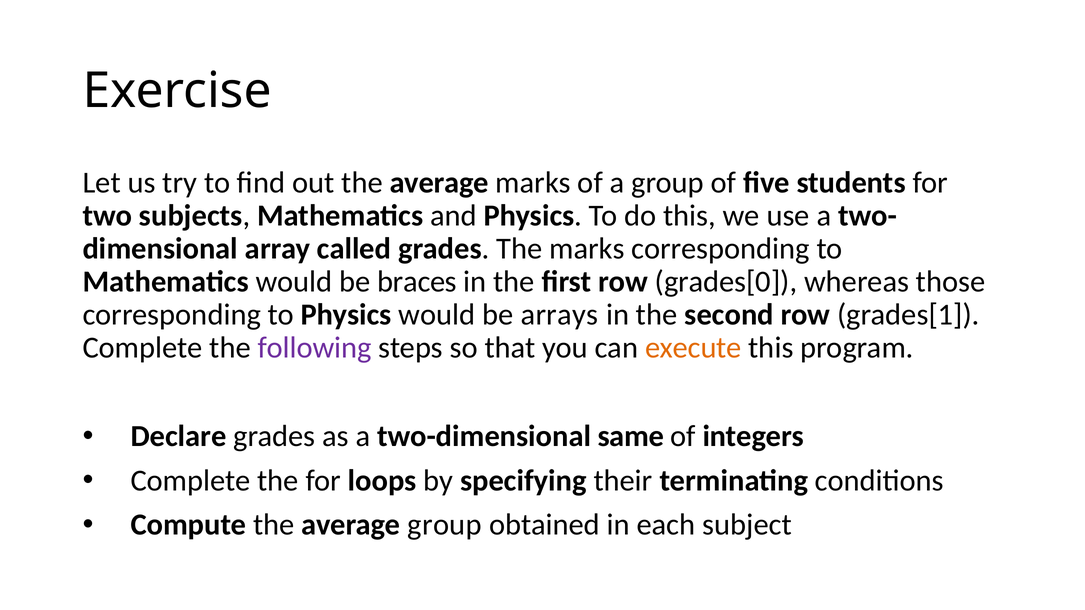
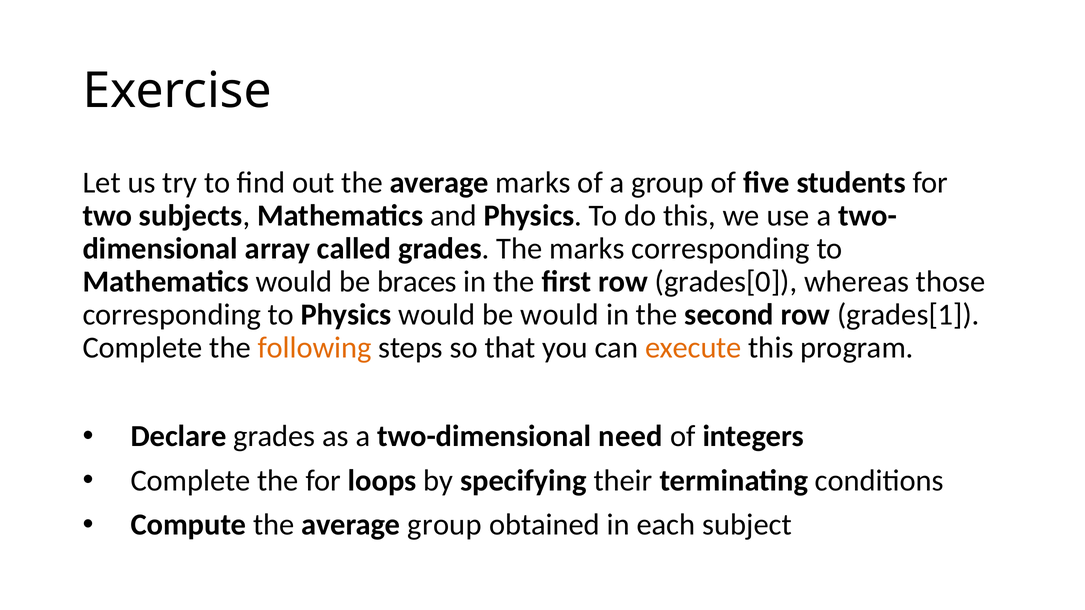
be arrays: arrays -> would
following colour: purple -> orange
same: same -> need
